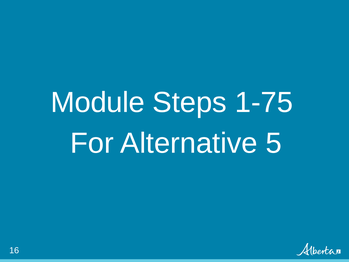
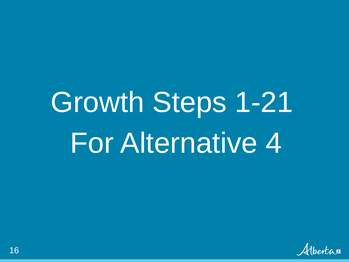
Module: Module -> Growth
1-75: 1-75 -> 1-21
5: 5 -> 4
